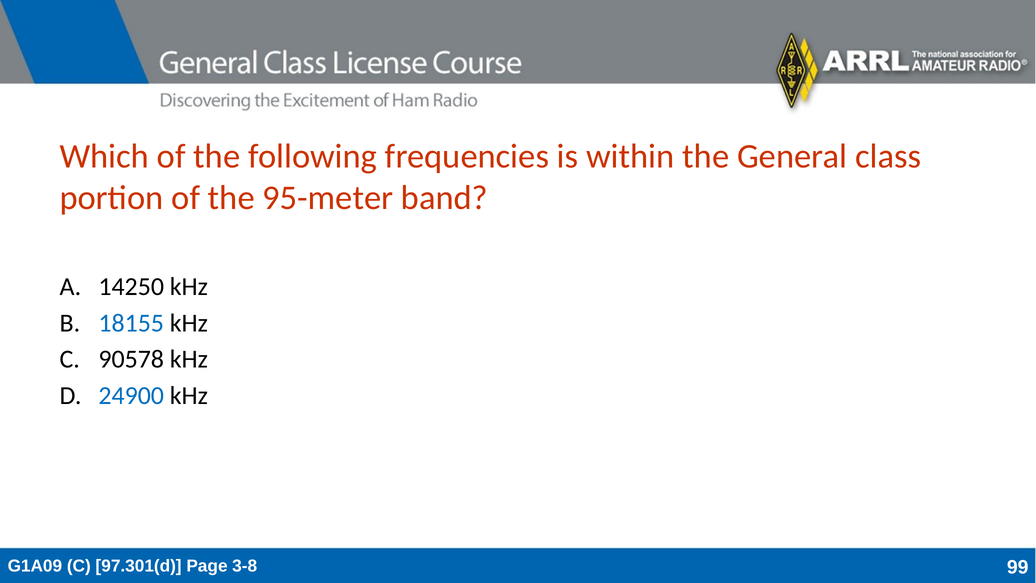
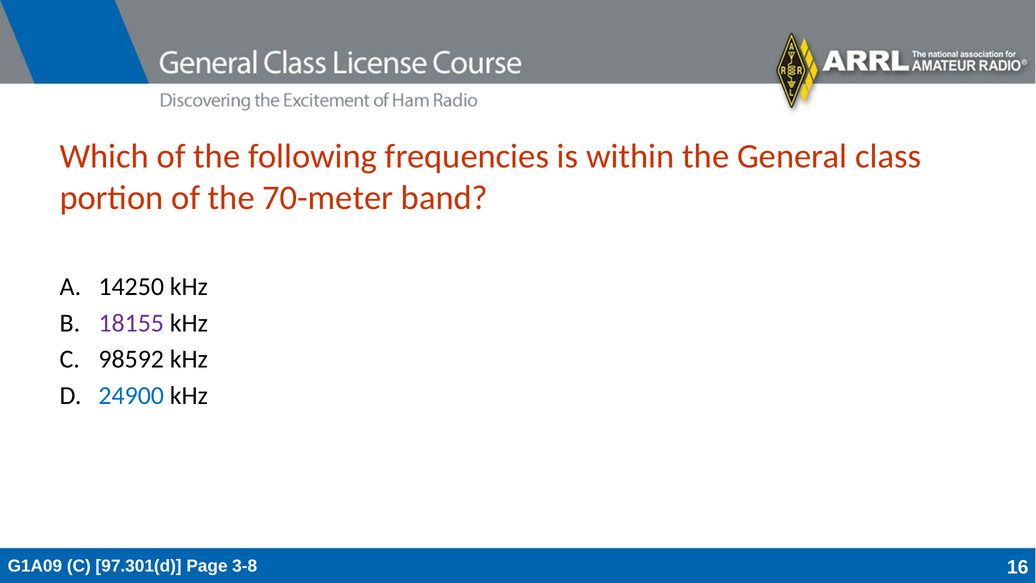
95-meter: 95-meter -> 70-meter
18155 colour: blue -> purple
90578: 90578 -> 98592
99: 99 -> 16
